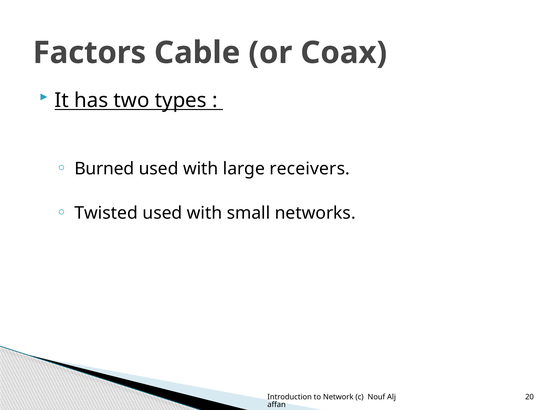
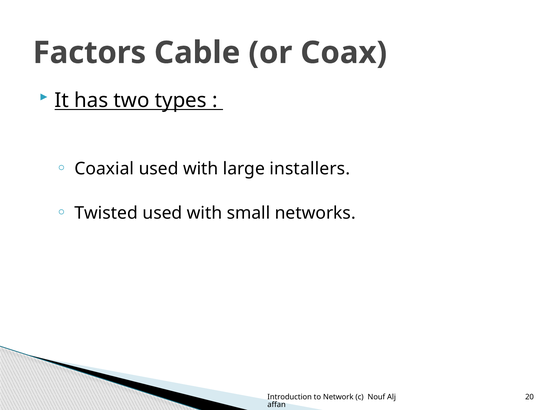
Burned: Burned -> Coaxial
receivers: receivers -> installers
